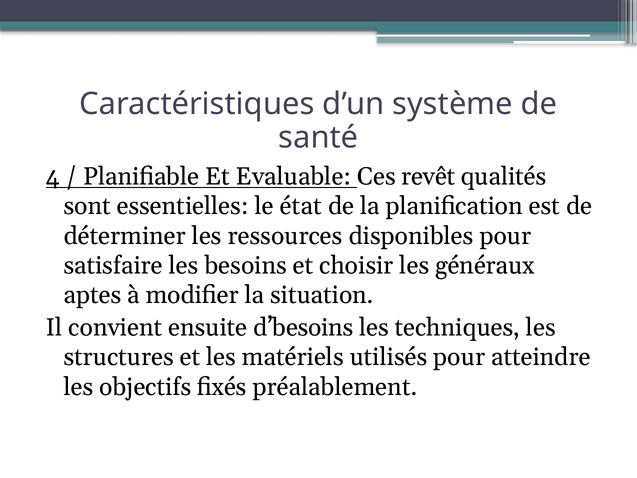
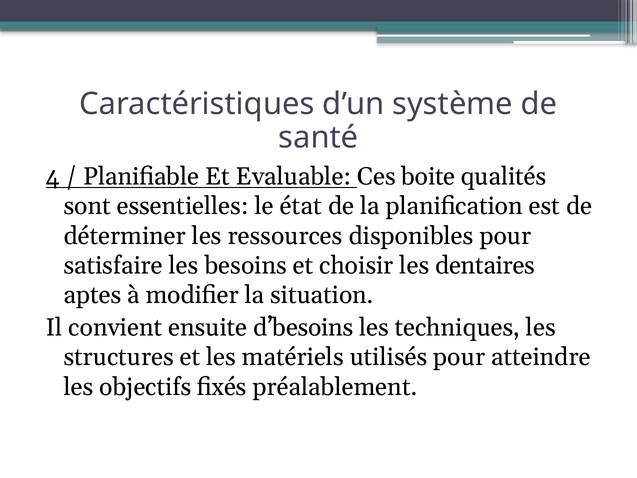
revêt: revêt -> boite
généraux: généraux -> dentaires
